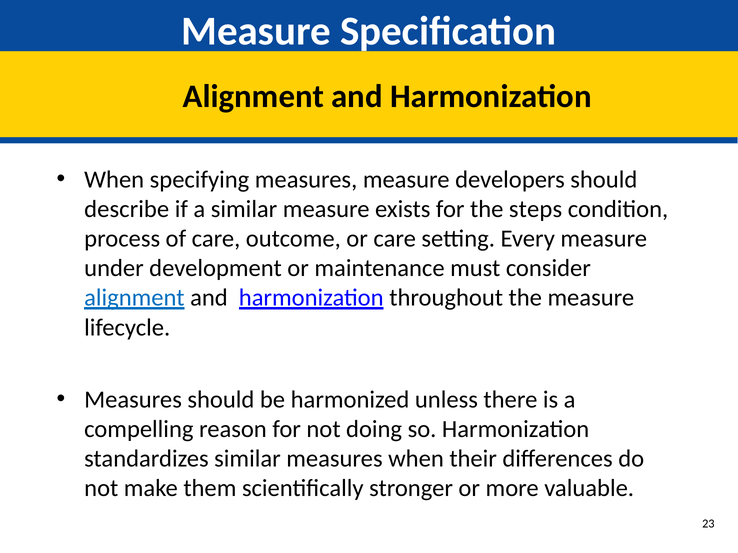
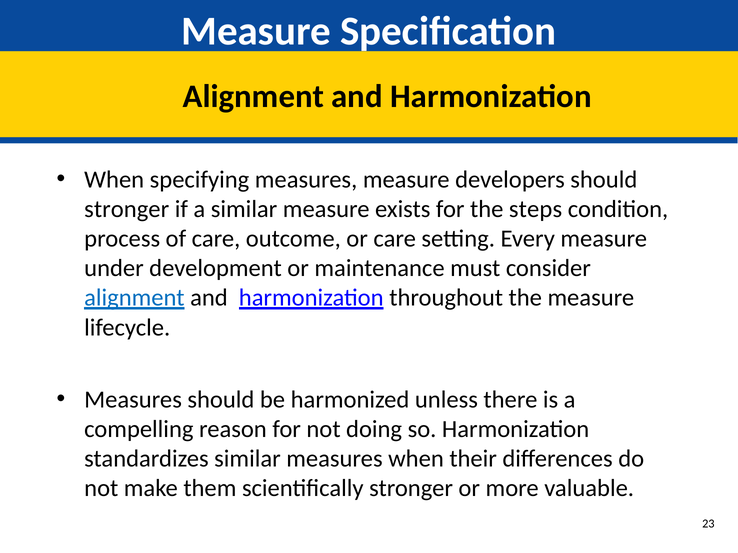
describe at (127, 209): describe -> stronger
